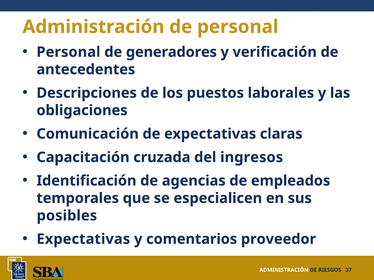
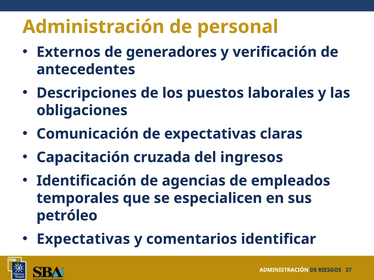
Personal at (68, 52): Personal -> Externos
posibles: posibles -> petróleo
proveedor: proveedor -> identificar
